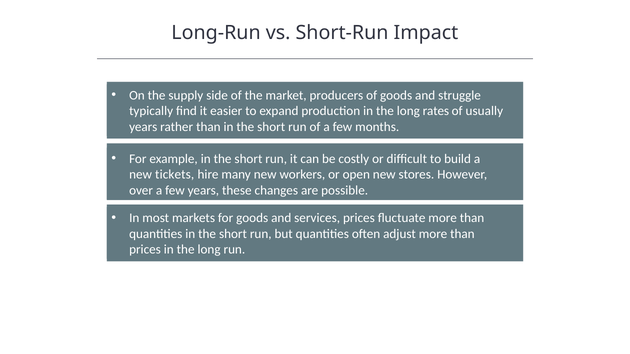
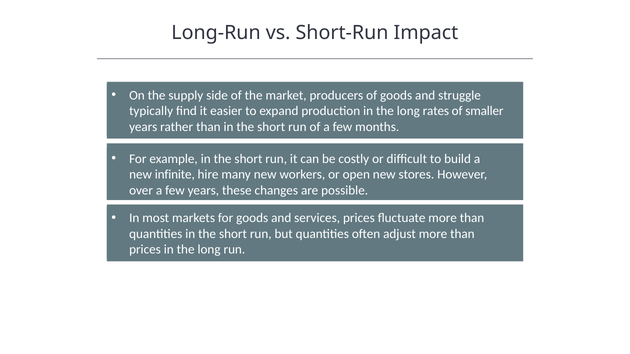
usually: usually -> smaller
tickets: tickets -> infinite
